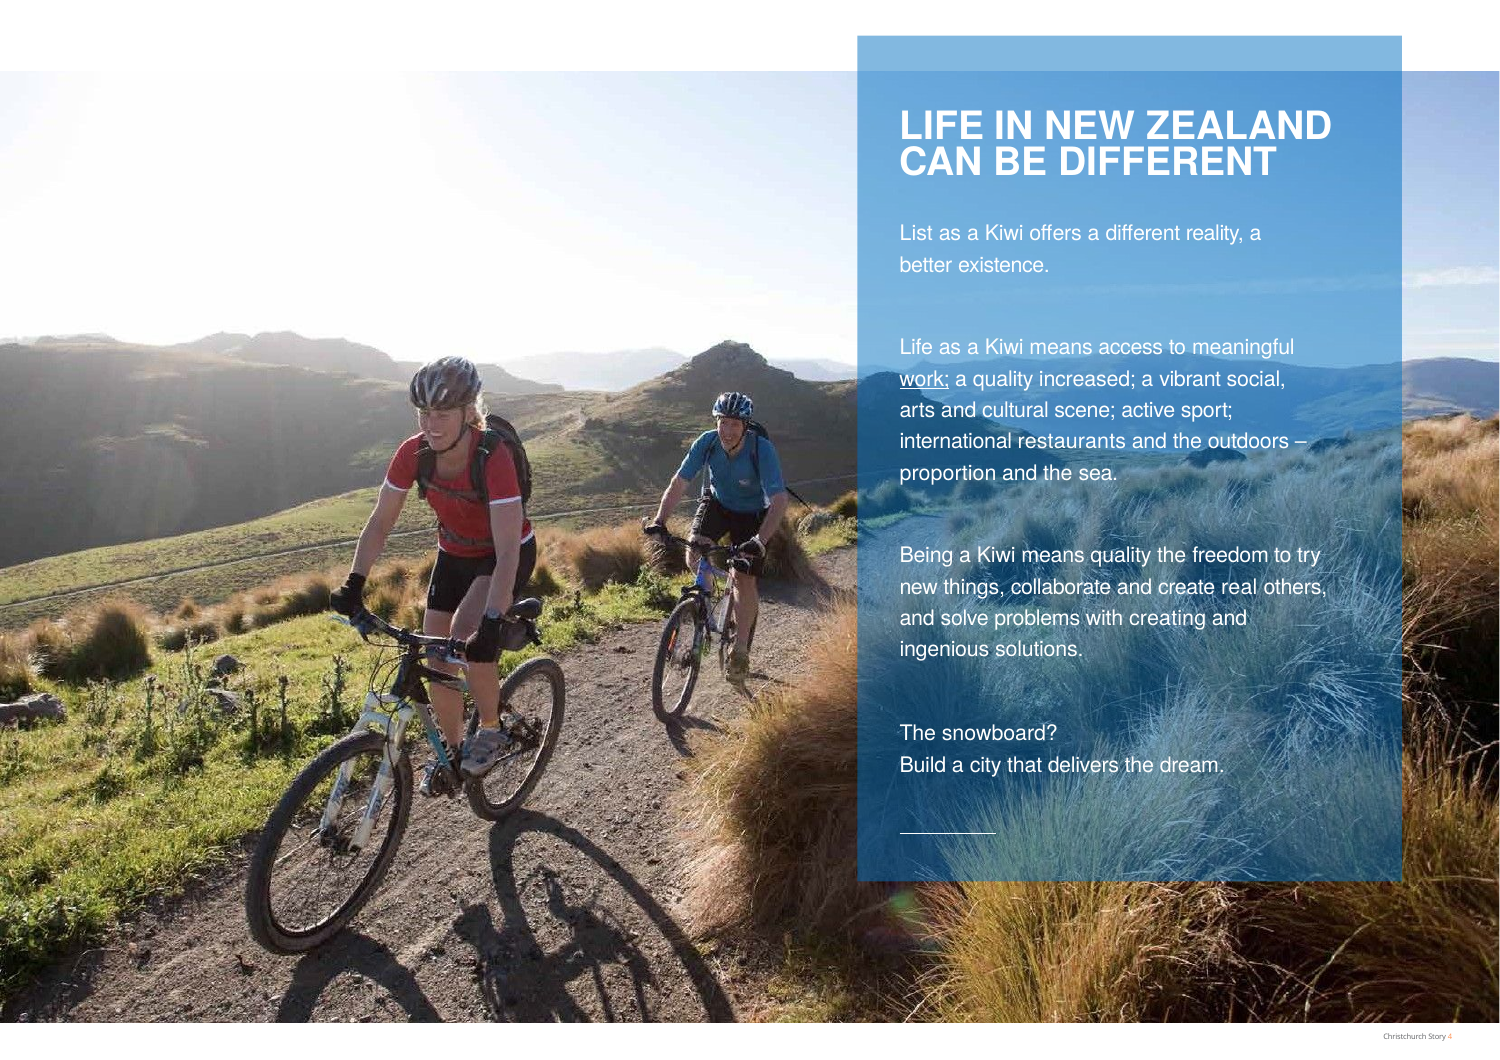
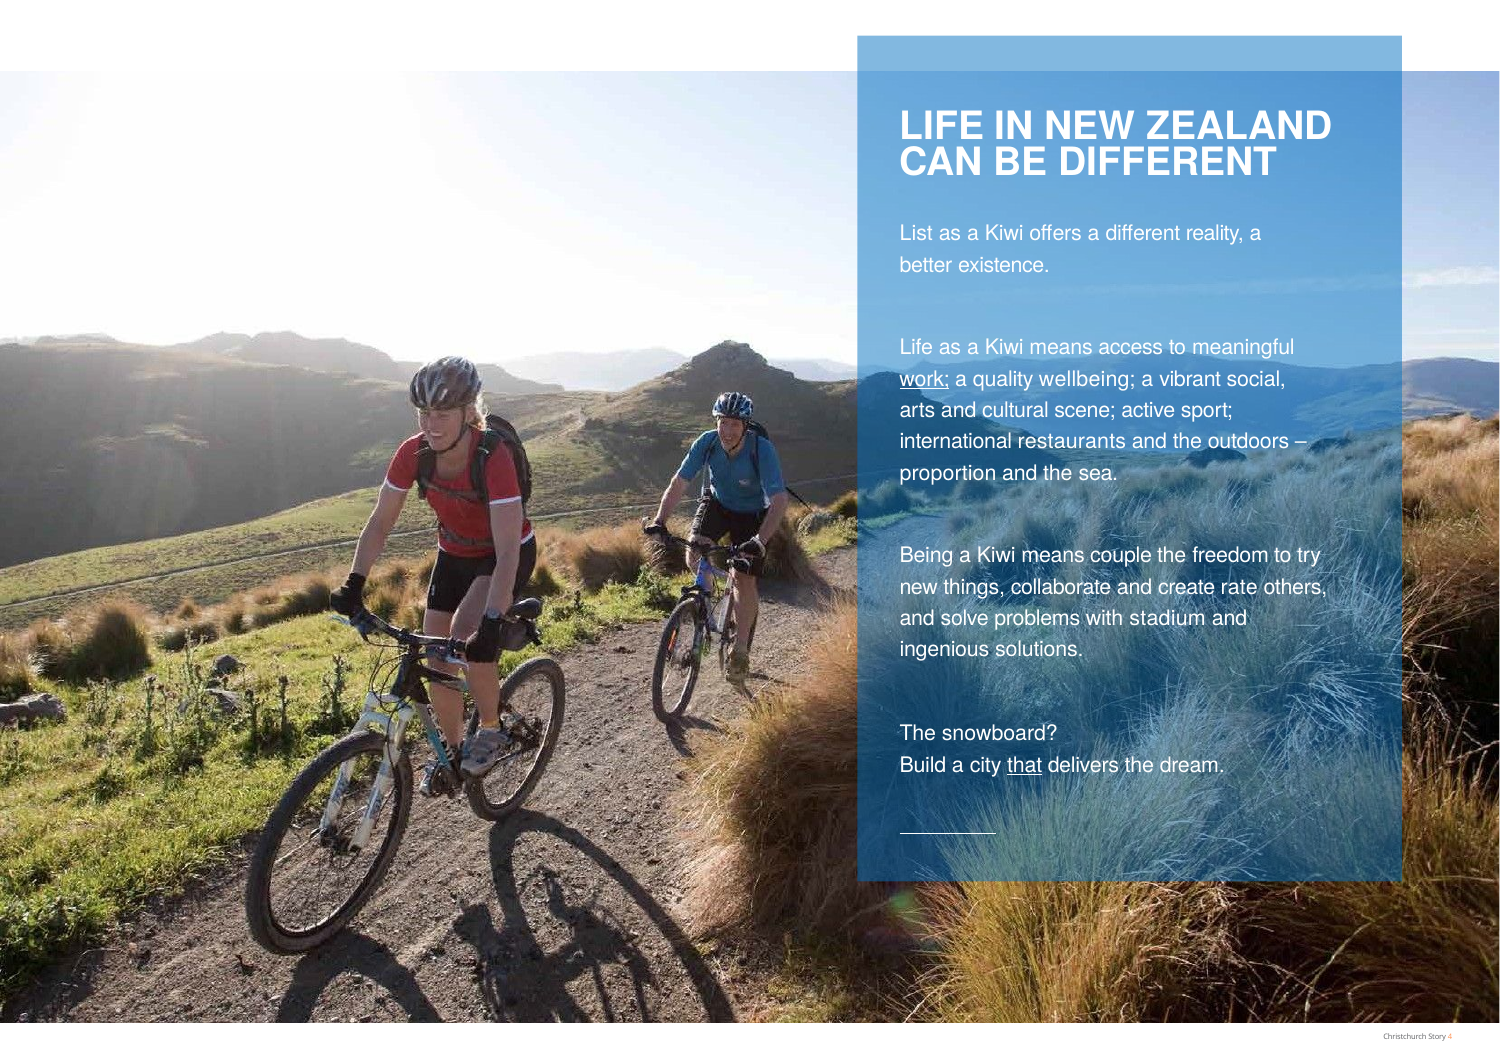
increased: increased -> wellbeing
means quality: quality -> couple
real: real -> rate
creating: creating -> stadium
that underline: none -> present
